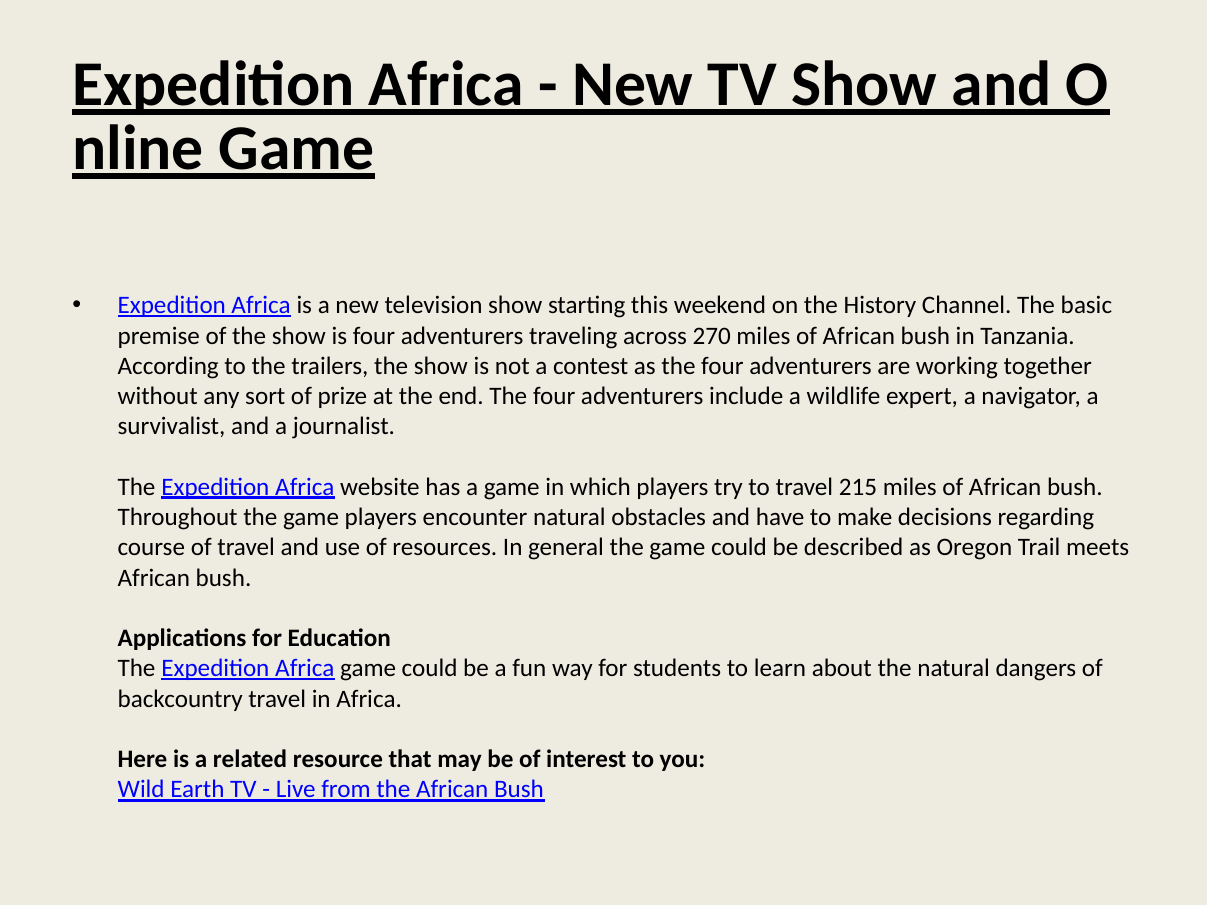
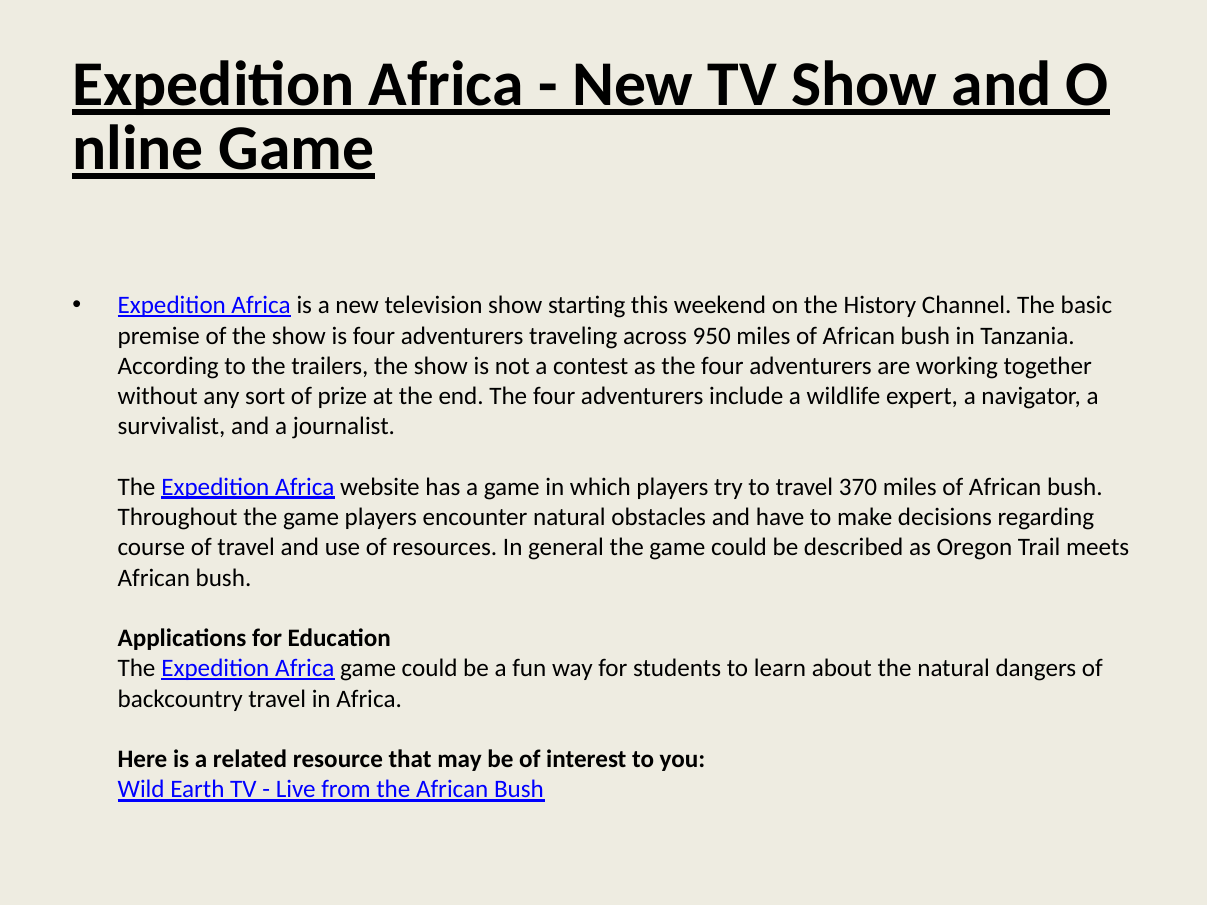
270: 270 -> 950
215: 215 -> 370
